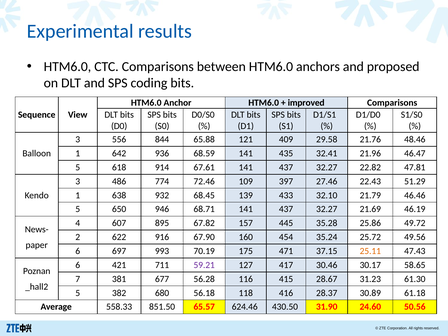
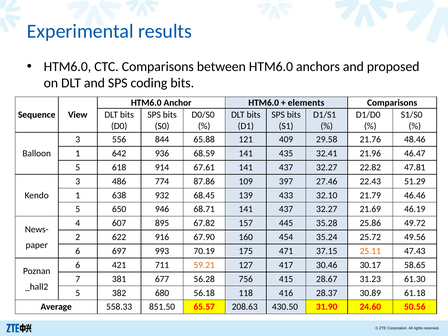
improved: improved -> elements
72.46: 72.46 -> 87.86
59.21 colour: purple -> orange
116: 116 -> 756
624.46: 624.46 -> 208.63
